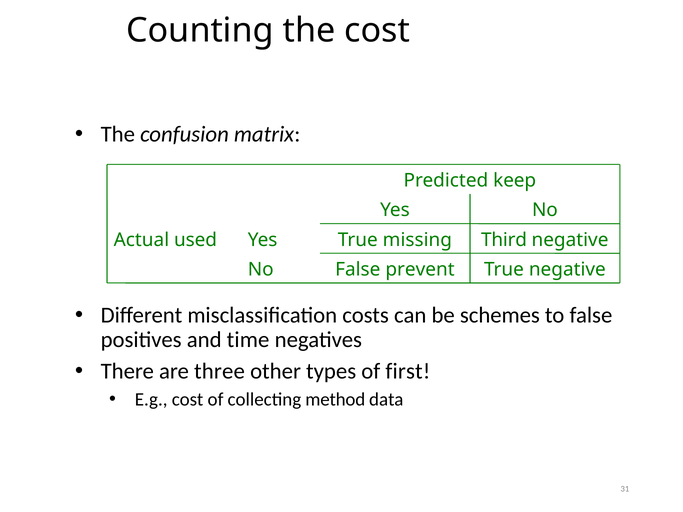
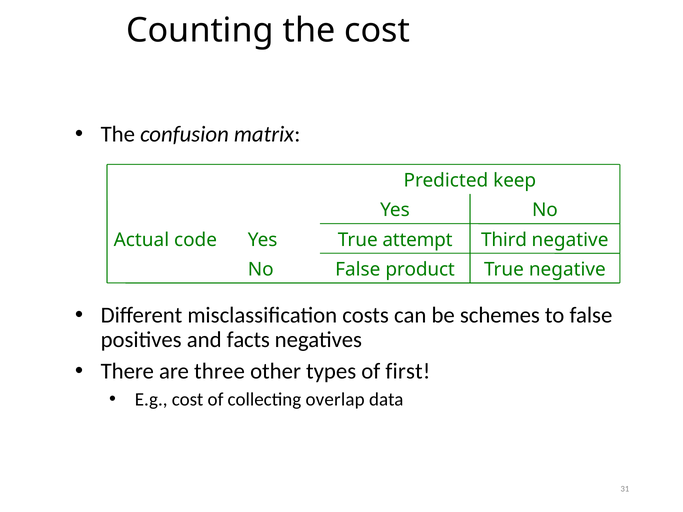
missing: missing -> attempt
used: used -> code
prevent: prevent -> product
time: time -> facts
method: method -> overlap
